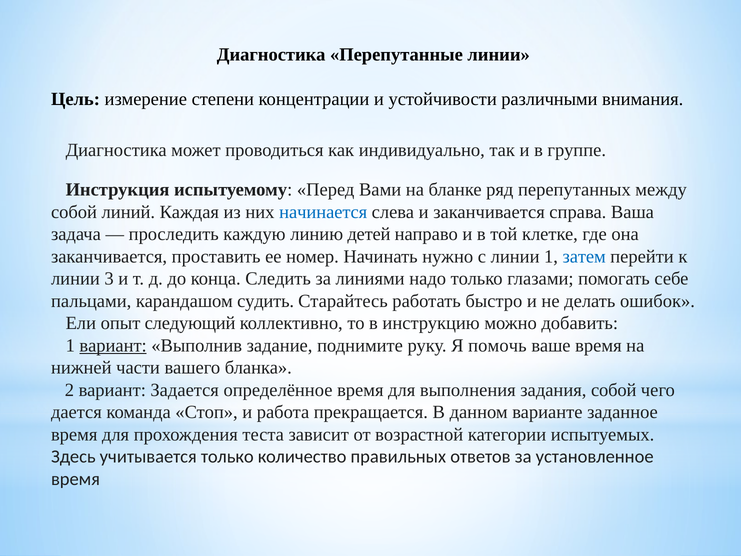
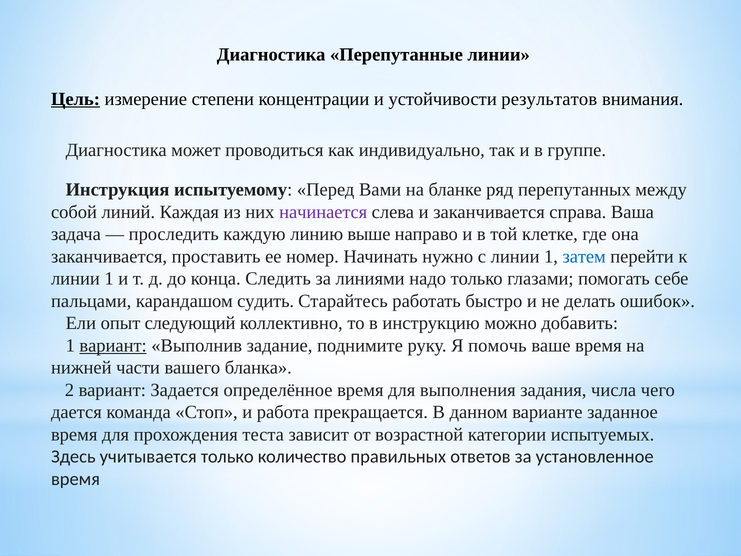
Цель underline: none -> present
различными: различными -> результатов
начинается colour: blue -> purple
детей: детей -> выше
3 at (109, 279): 3 -> 1
задания собой: собой -> числа
